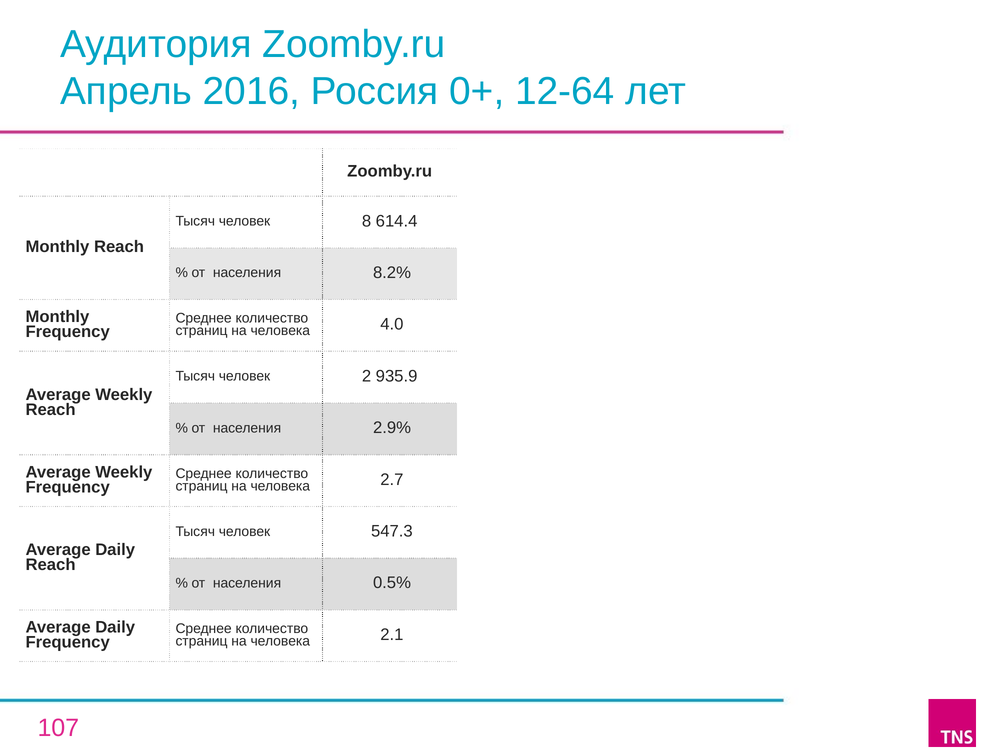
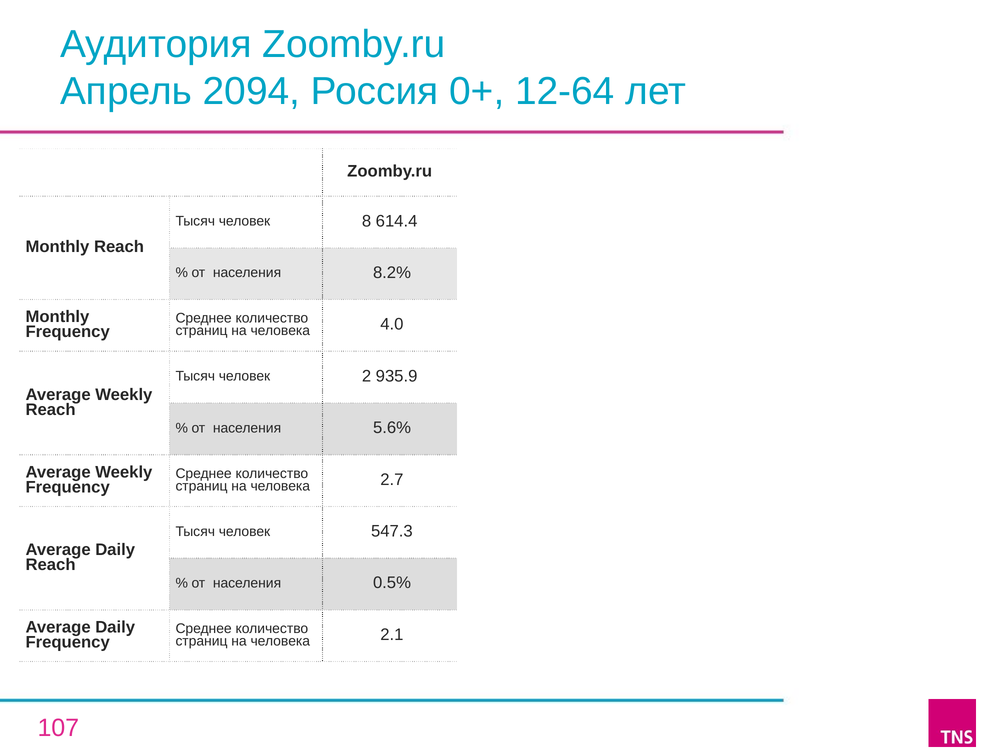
2016: 2016 -> 2094
2.9%: 2.9% -> 5.6%
